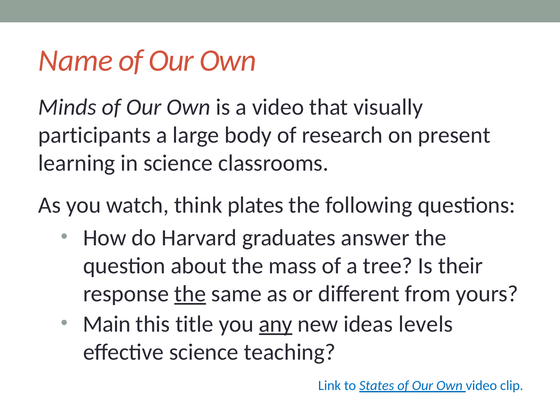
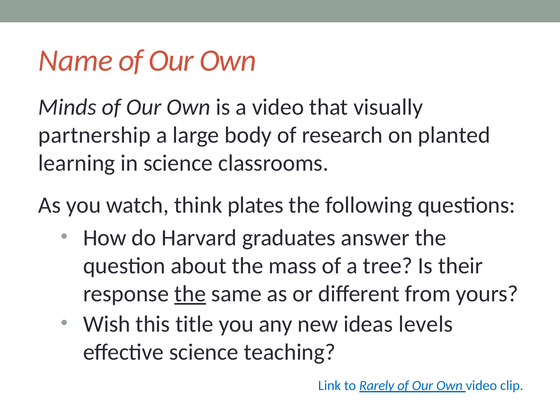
participants: participants -> partnership
present: present -> planted
Main: Main -> Wish
any underline: present -> none
States: States -> Rarely
